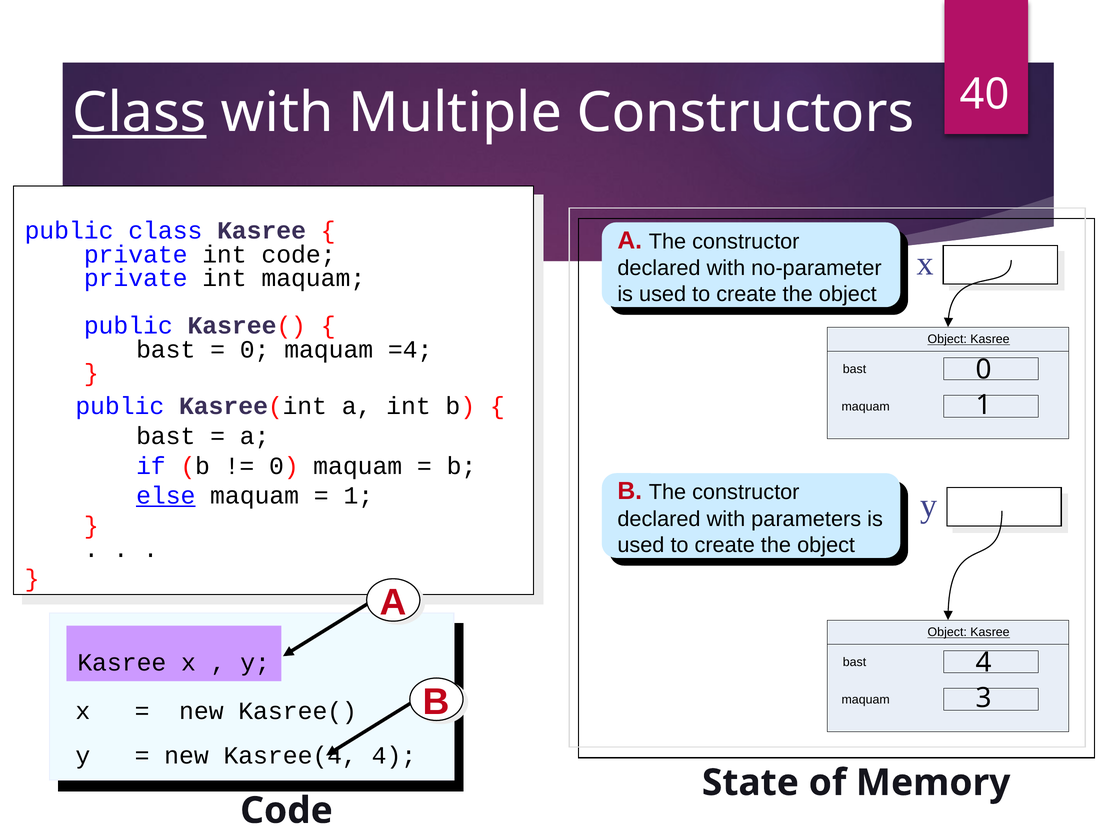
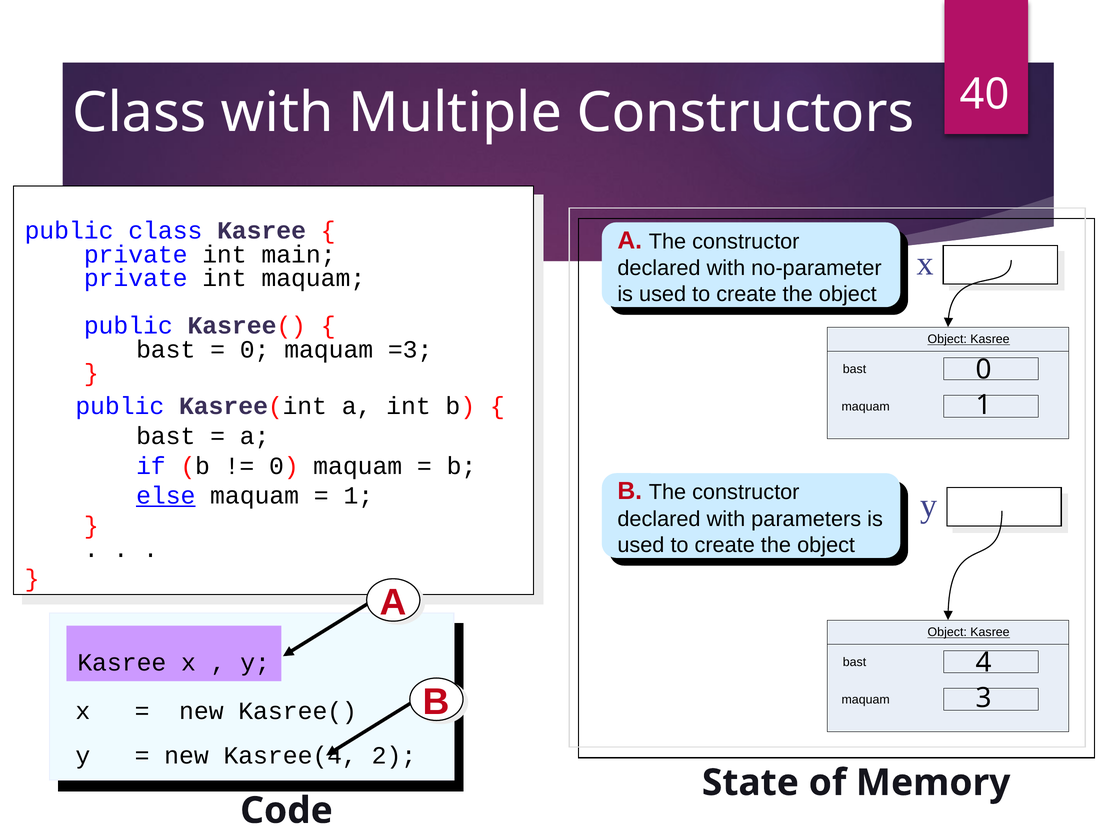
Class at (139, 113) underline: present -> none
int code: code -> main
=4: =4 -> =3
Kasree(4 4: 4 -> 2
